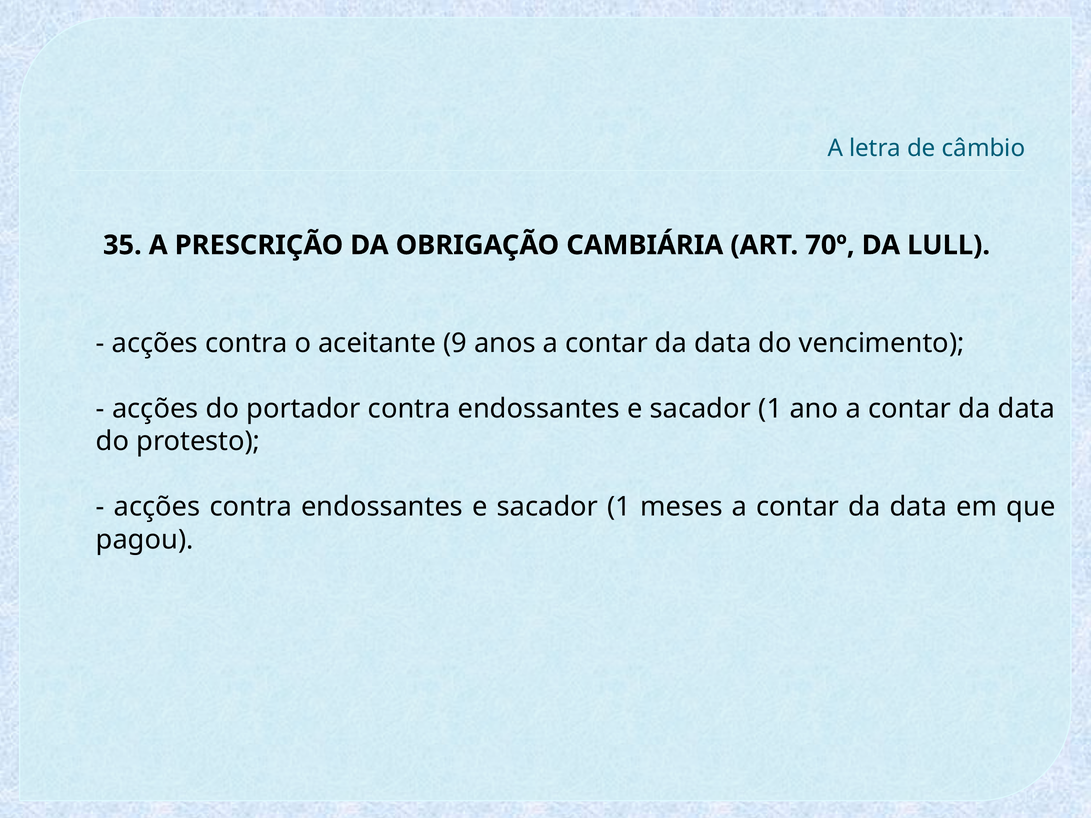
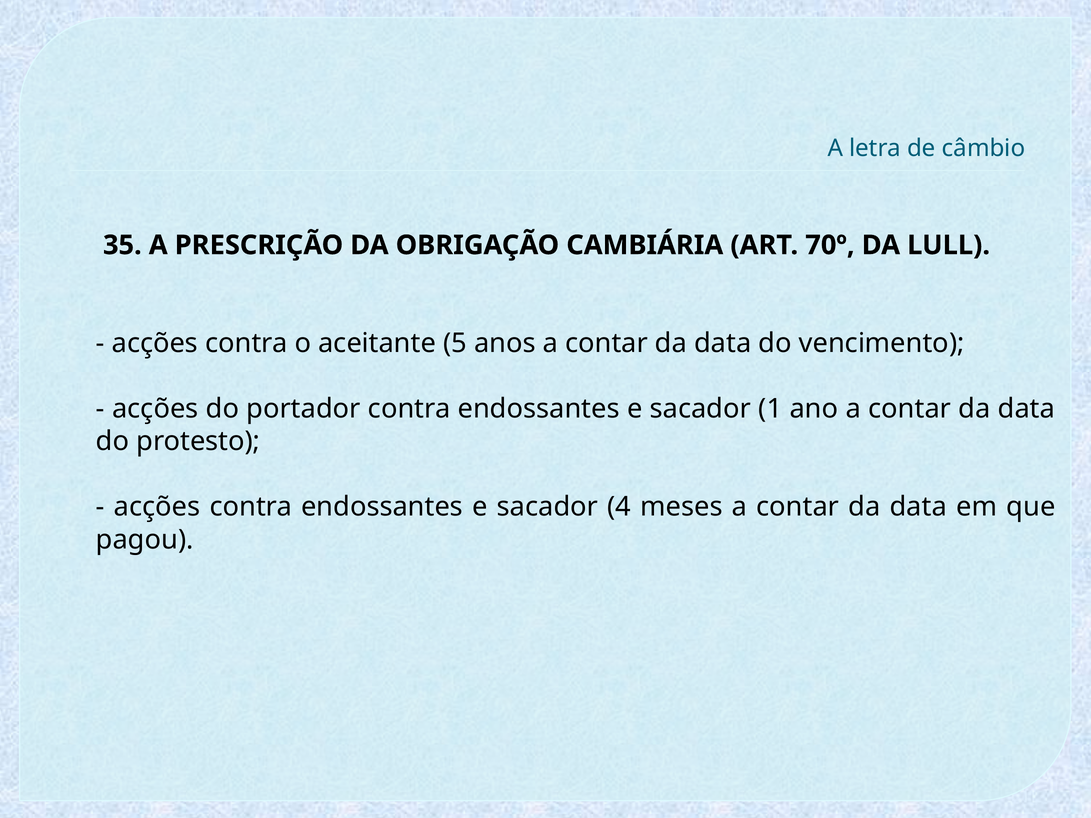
9: 9 -> 5
1 at (619, 507): 1 -> 4
